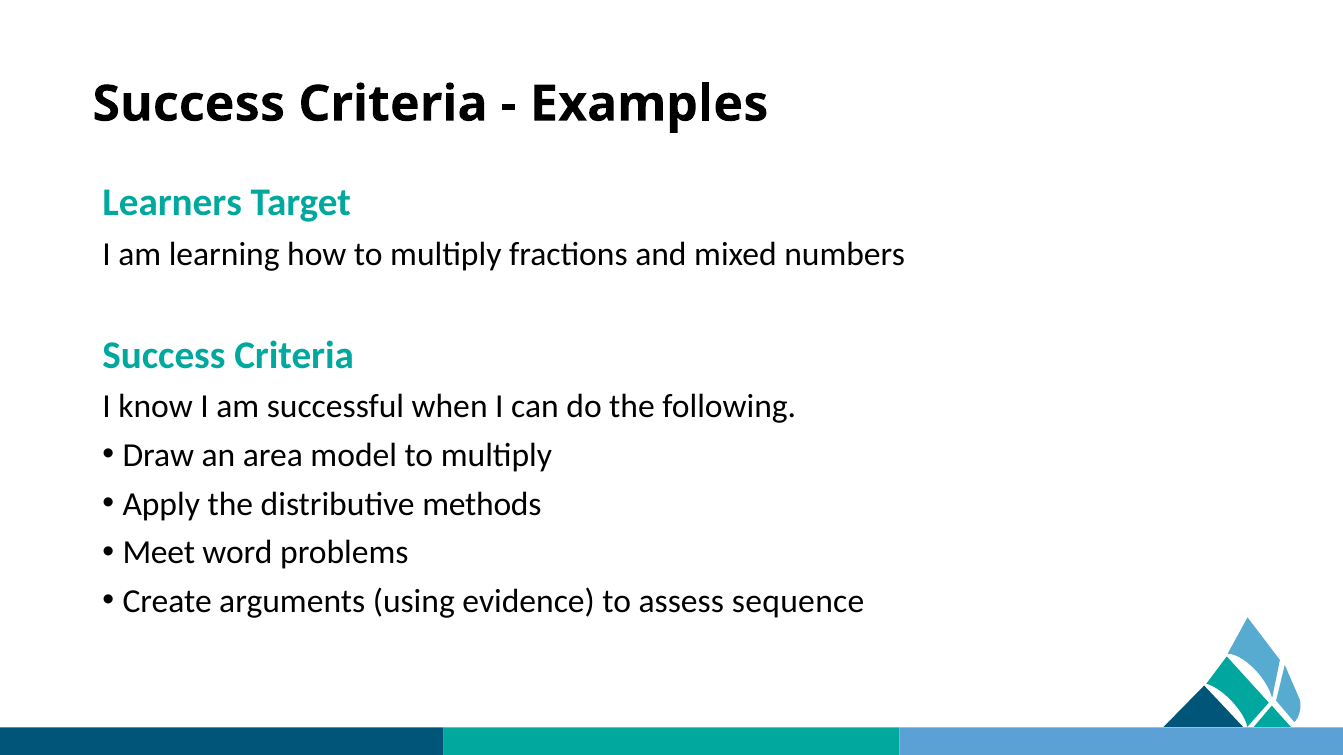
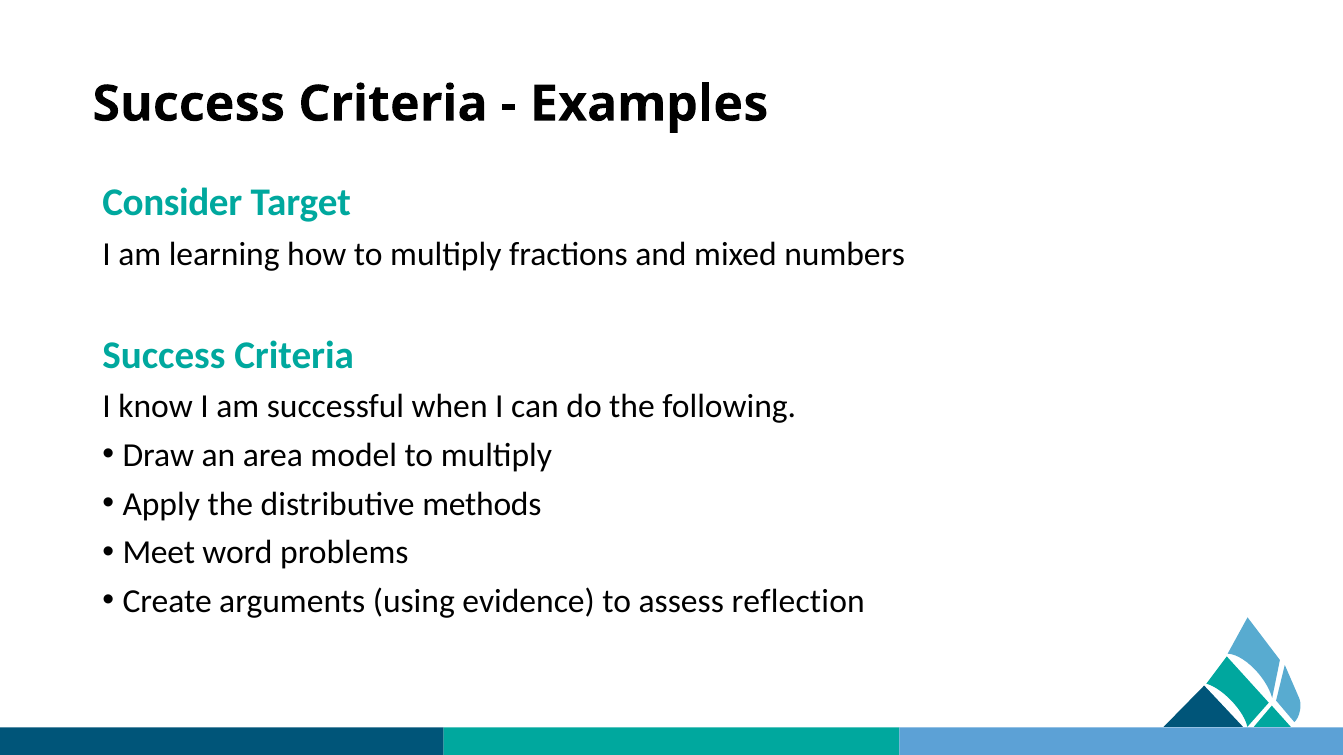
Learners: Learners -> Consider
sequence: sequence -> reflection
